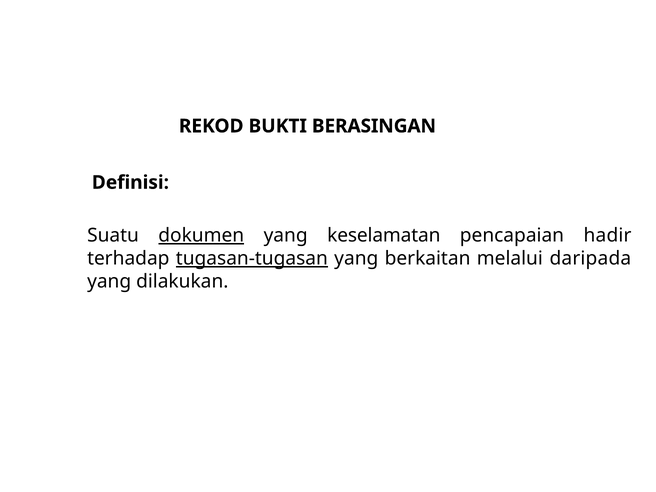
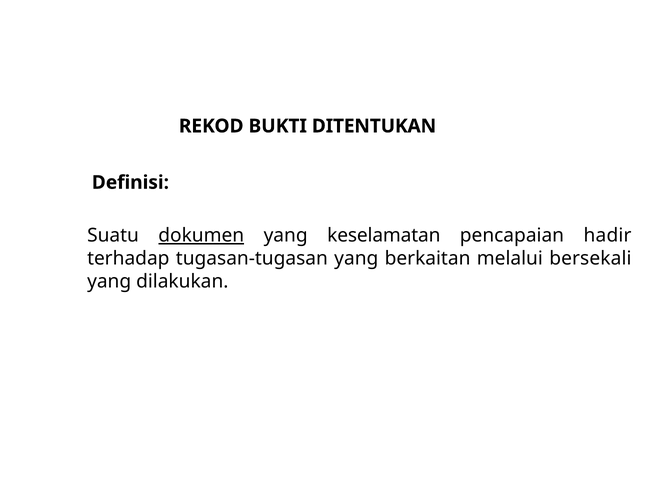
BERASINGAN: BERASINGAN -> DITENTUKAN
tugasan-tugasan underline: present -> none
daripada: daripada -> bersekali
